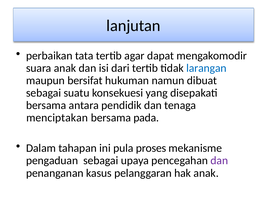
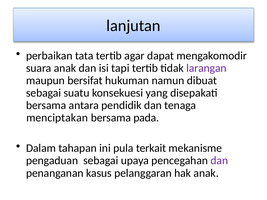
dari: dari -> tapi
larangan colour: blue -> purple
proses: proses -> terkait
